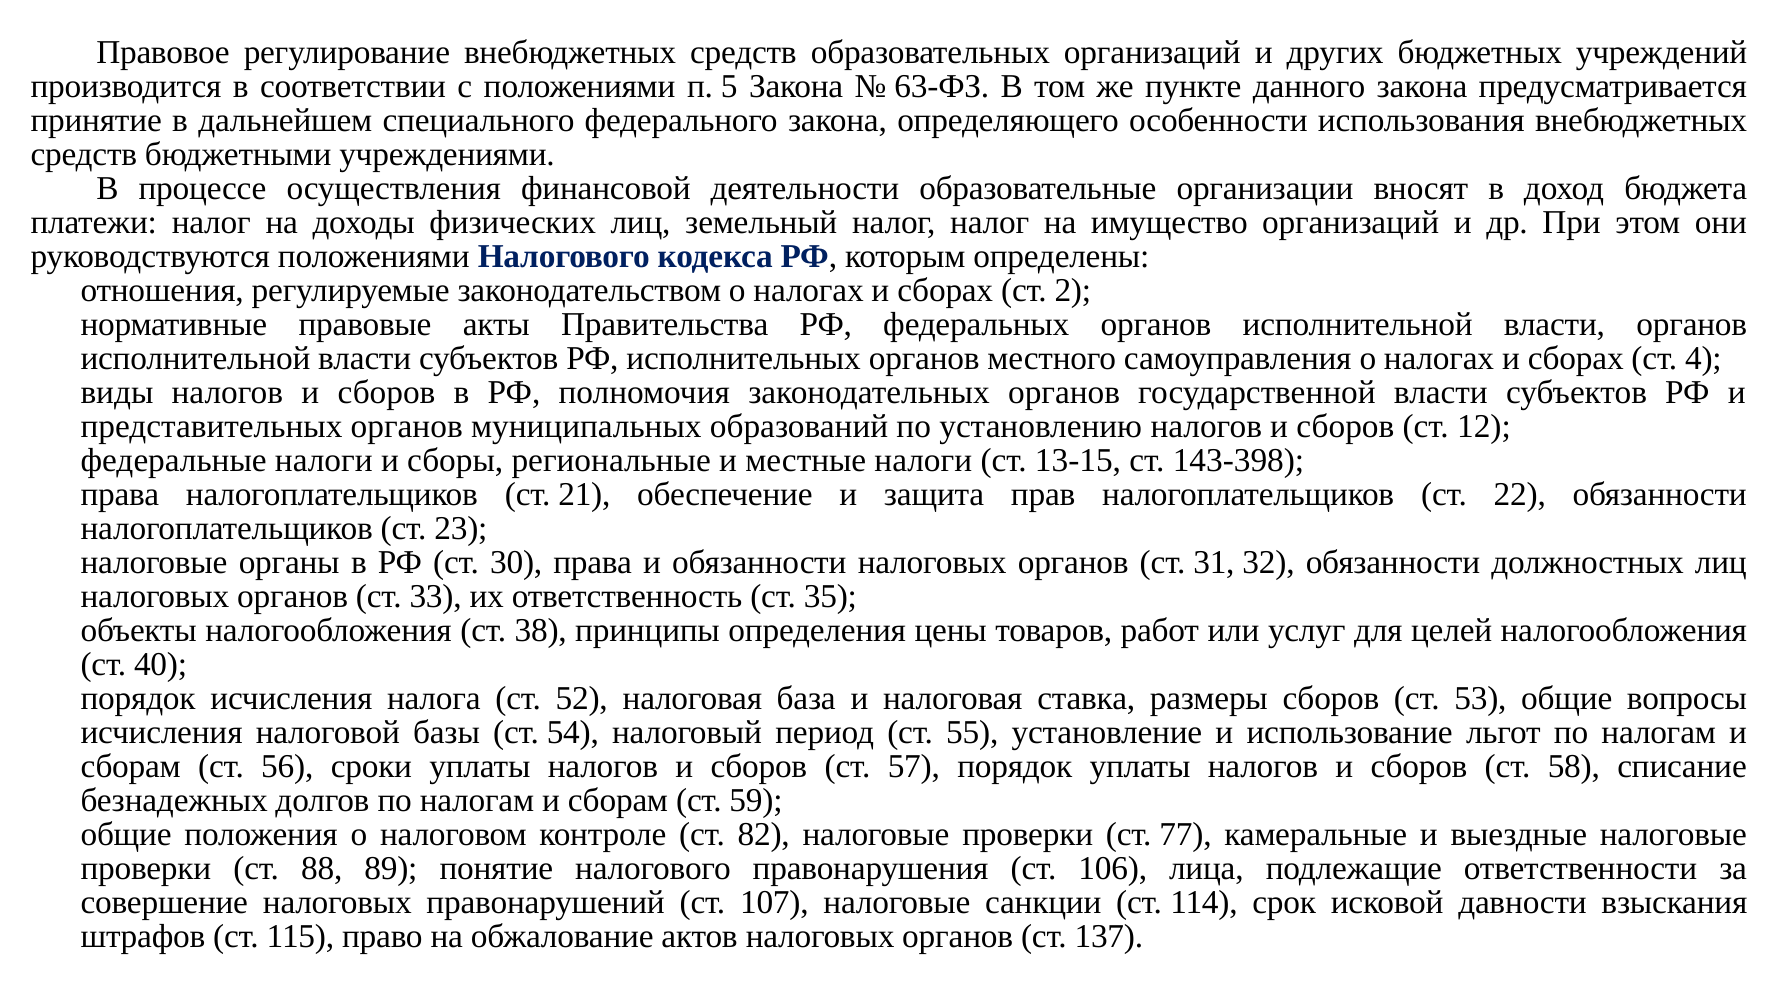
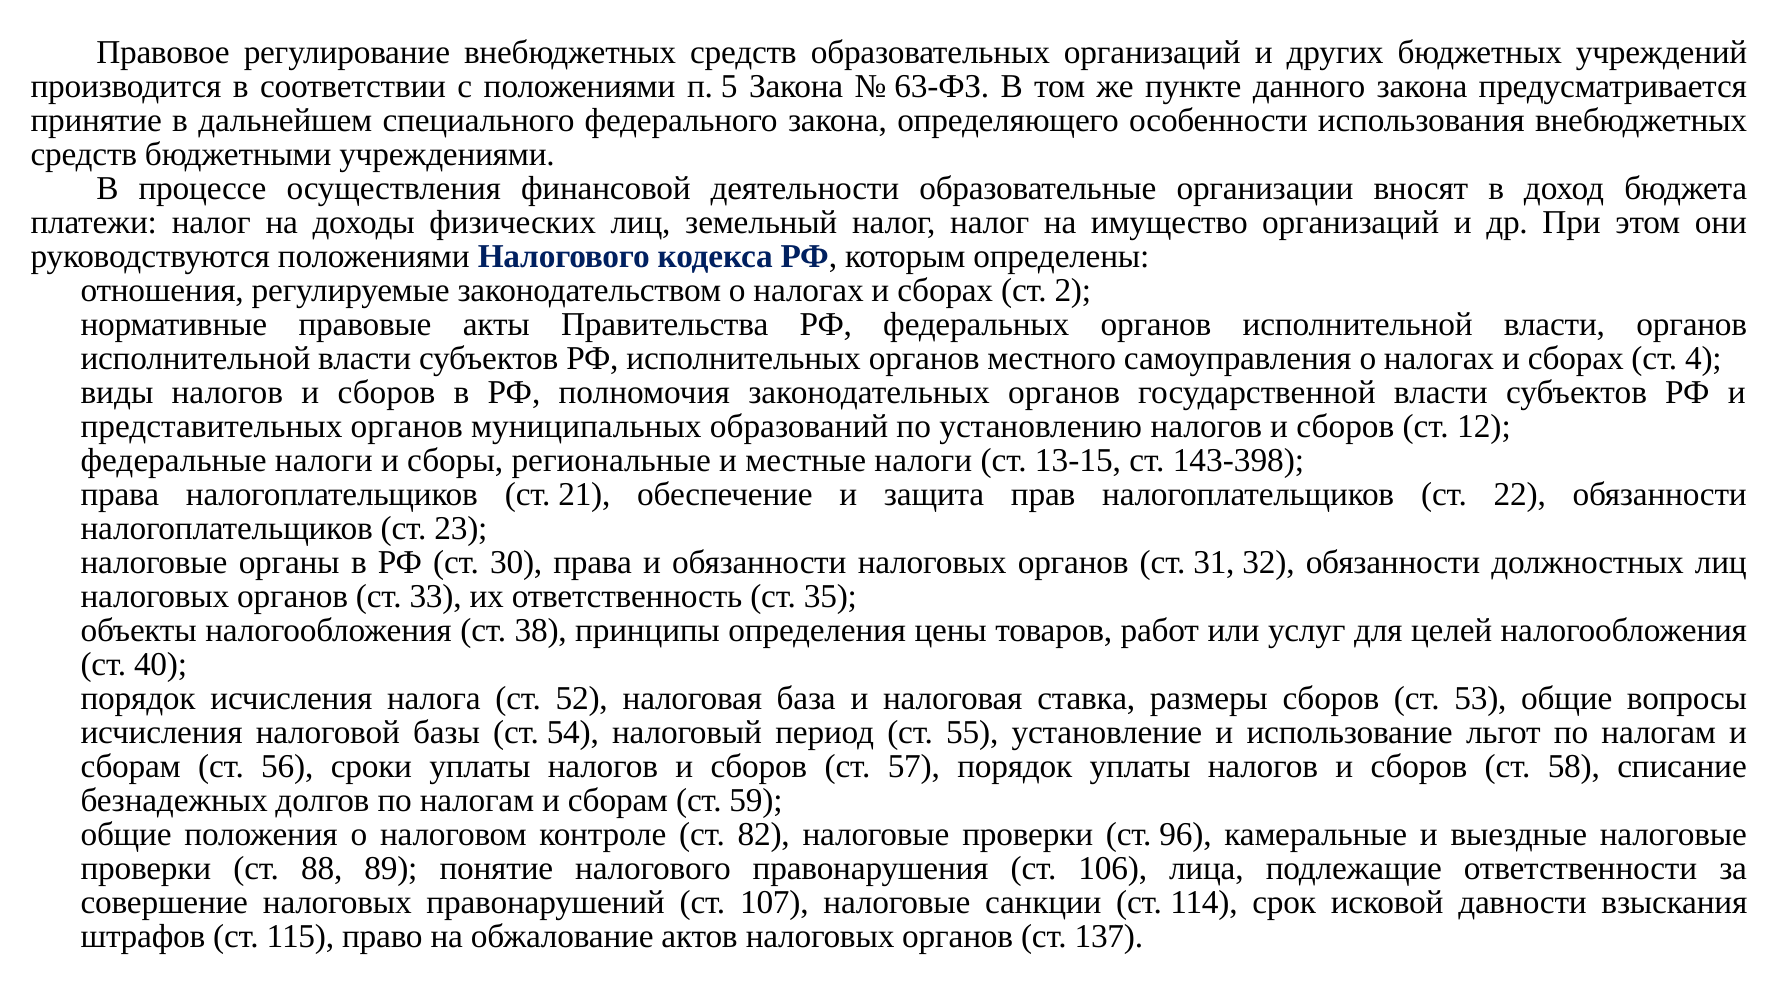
77: 77 -> 96
